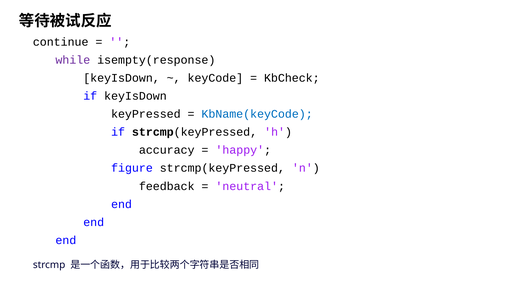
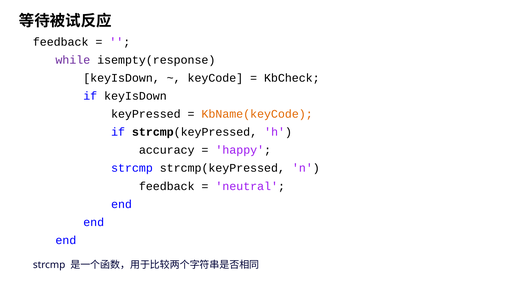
continue at (61, 42): continue -> feedback
KbName(keyCode colour: blue -> orange
figure at (132, 168): figure -> strcmp
